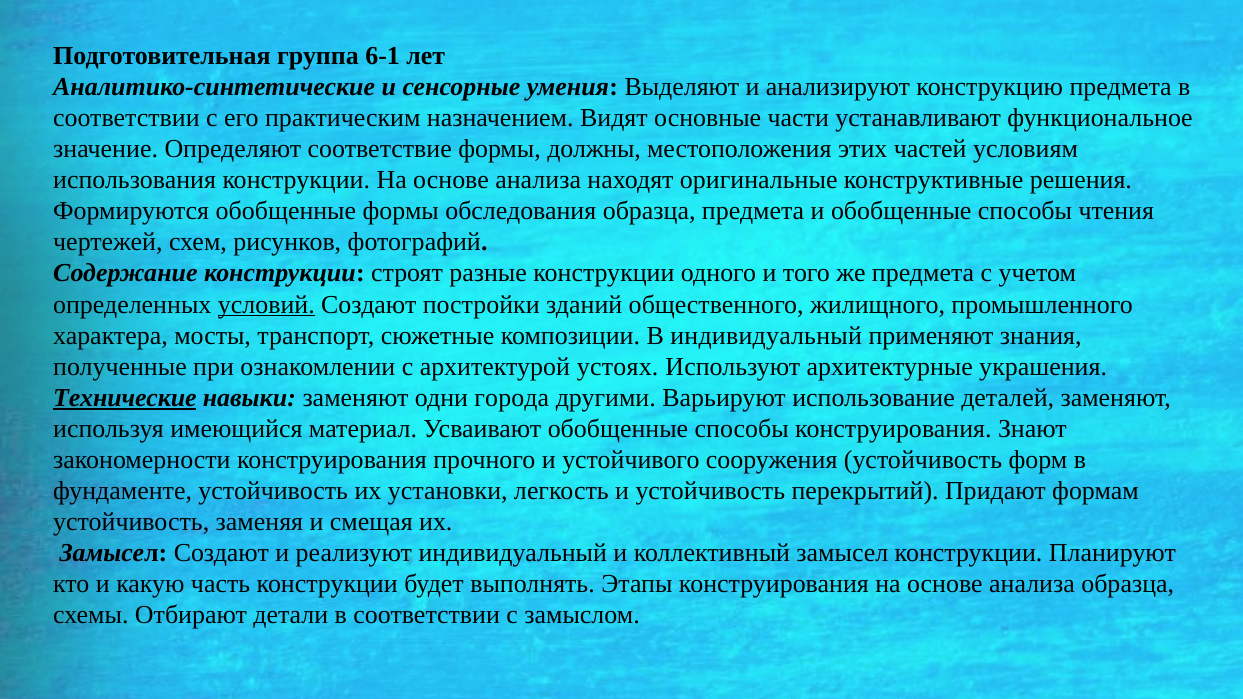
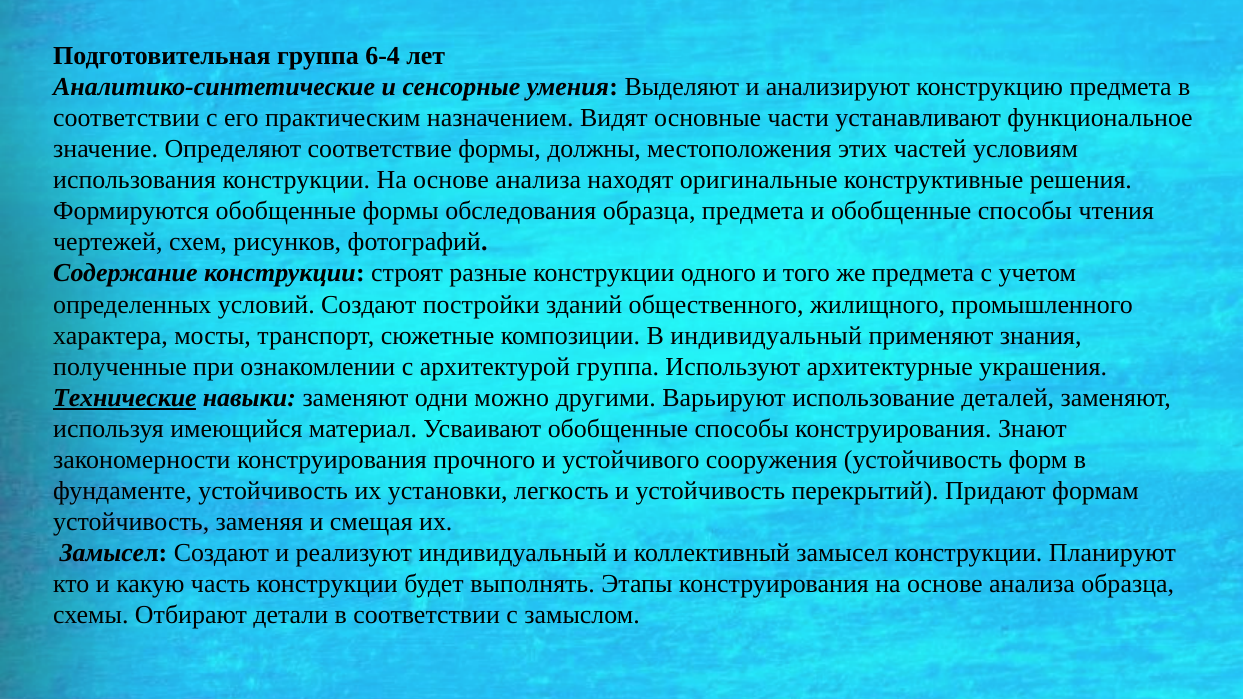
6-1: 6-1 -> 6-4
условий underline: present -> none
архитектурой устоях: устоях -> группа
города: города -> можно
